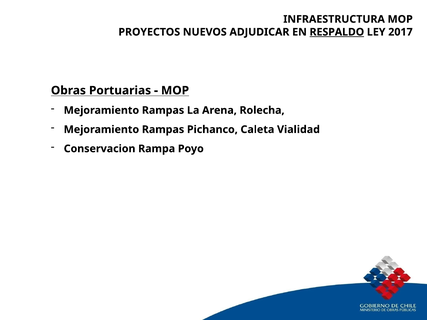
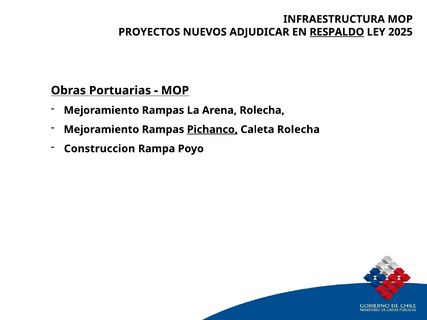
2017: 2017 -> 2025
Pichanco underline: none -> present
Caleta Vialidad: Vialidad -> Rolecha
Conservacion: Conservacion -> Construccion
